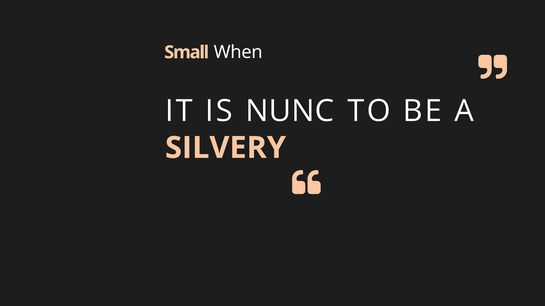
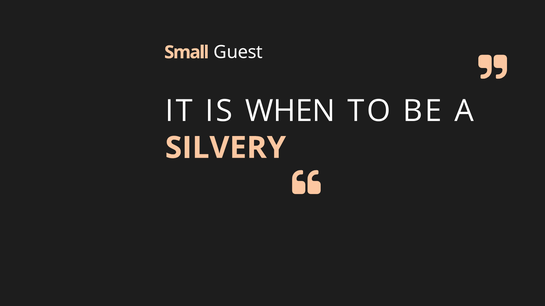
When: When -> Guest
NUNC: NUNC -> WHEN
